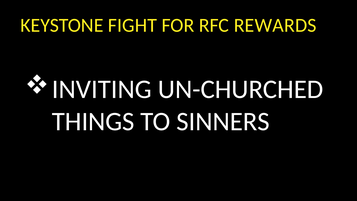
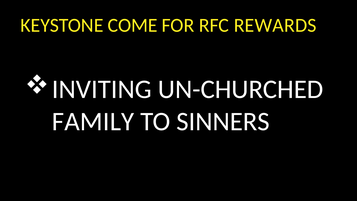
FIGHT: FIGHT -> COME
THINGS: THINGS -> FAMILY
